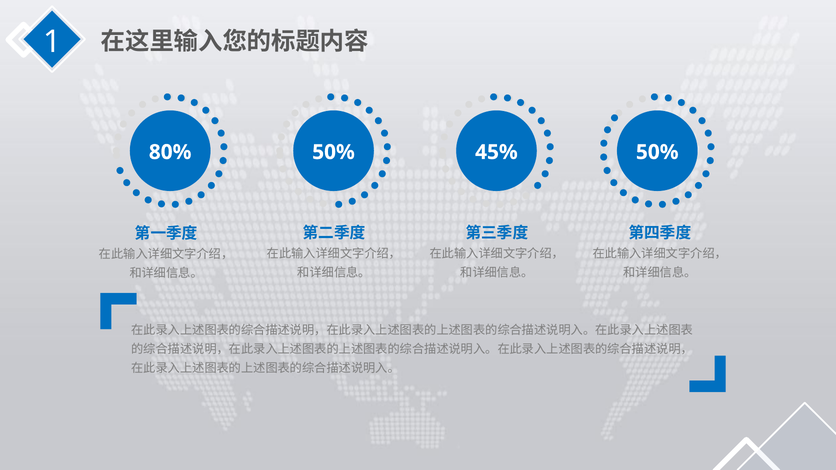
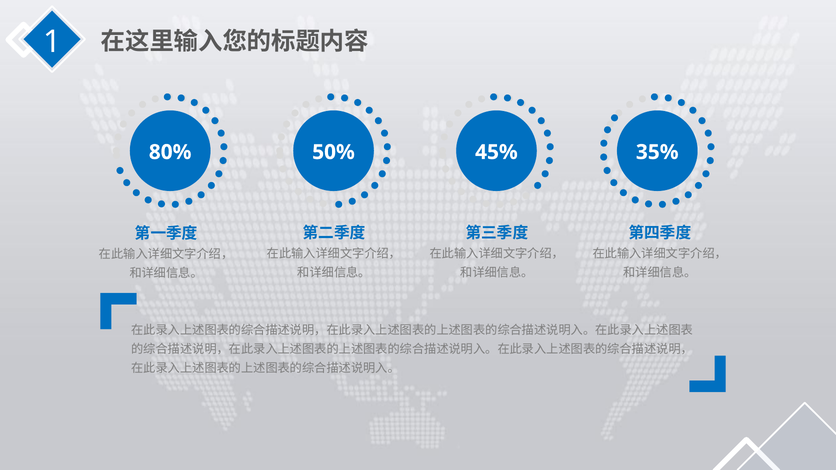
50% at (657, 152): 50% -> 35%
